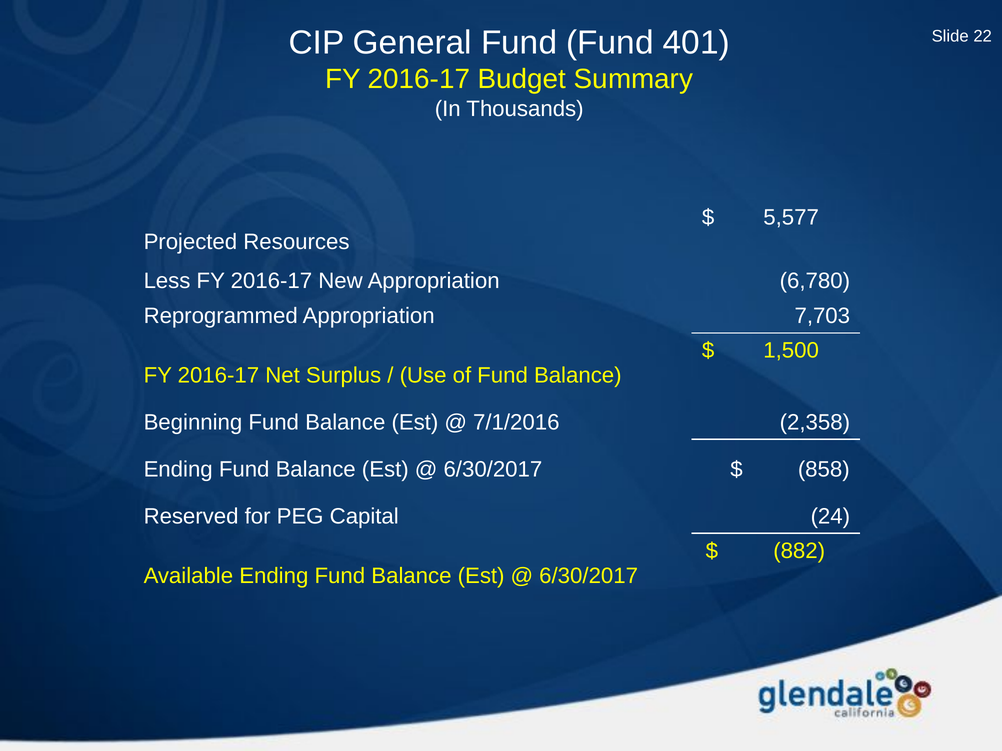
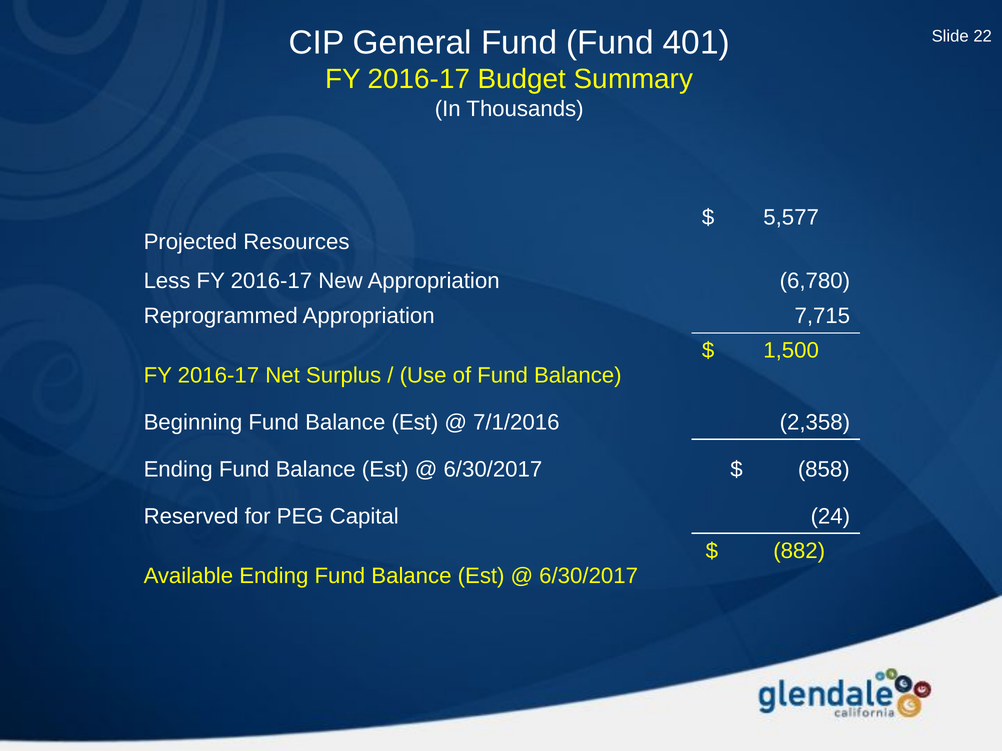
7,703: 7,703 -> 7,715
